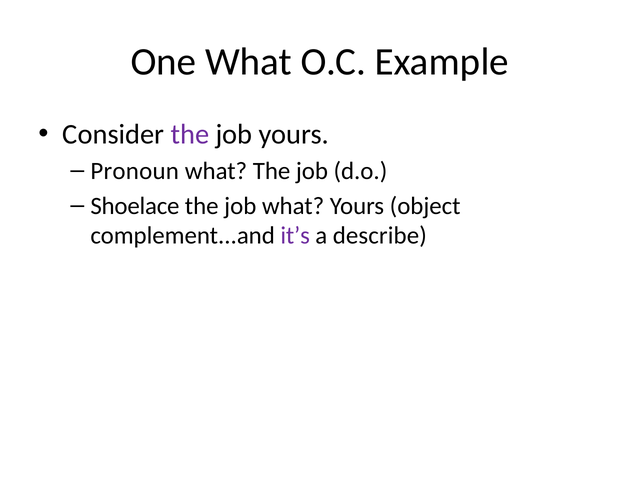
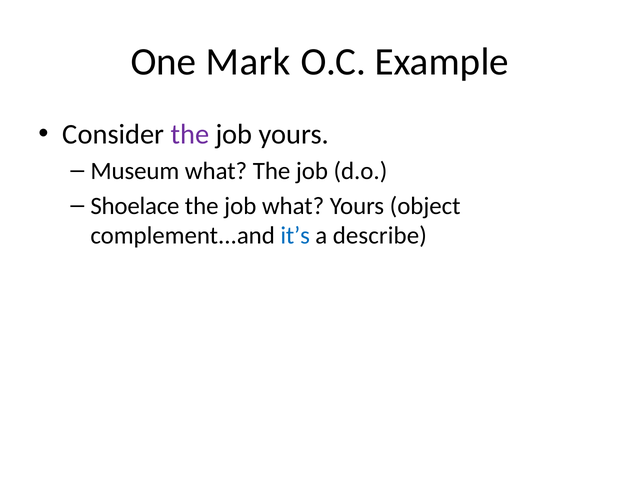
One What: What -> Mark
Pronoun: Pronoun -> Museum
it’s colour: purple -> blue
